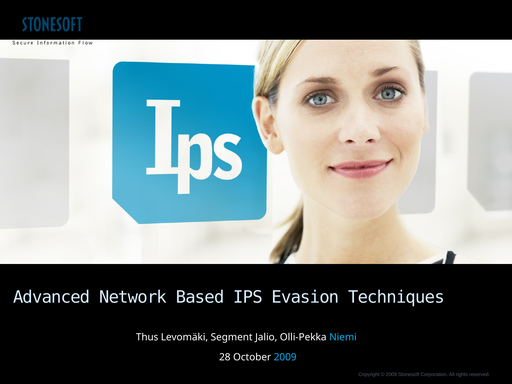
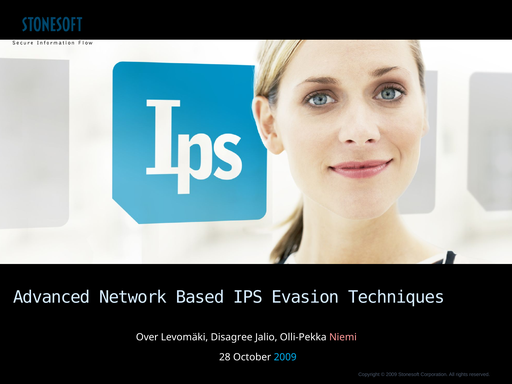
Thus: Thus -> Over
Segment: Segment -> Disagree
Niemi colour: light blue -> pink
